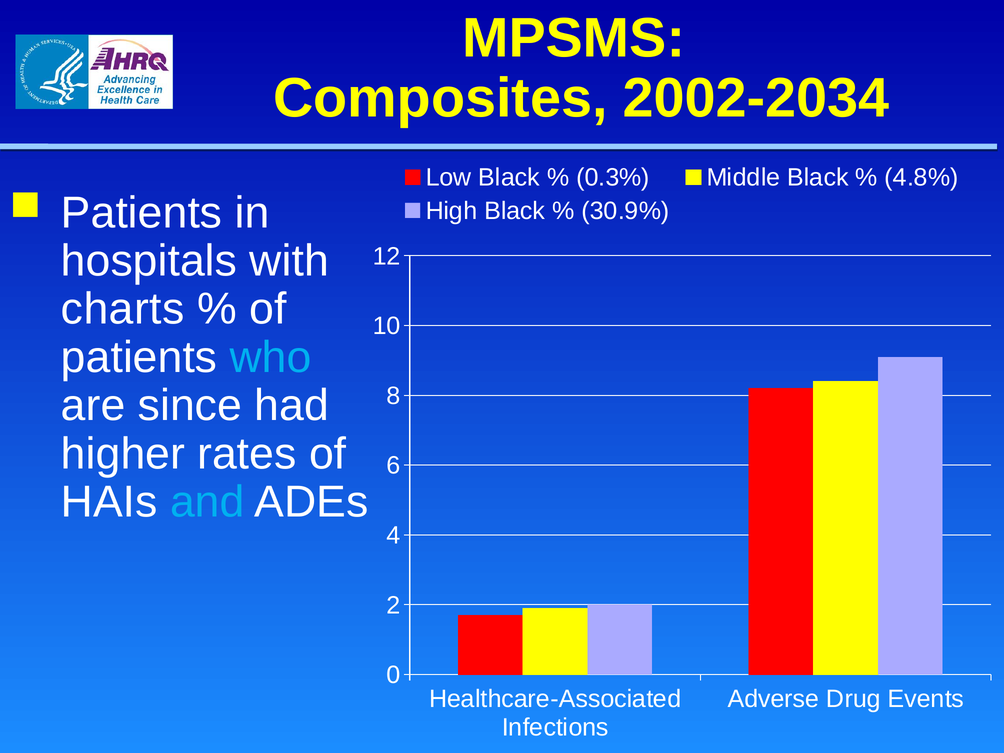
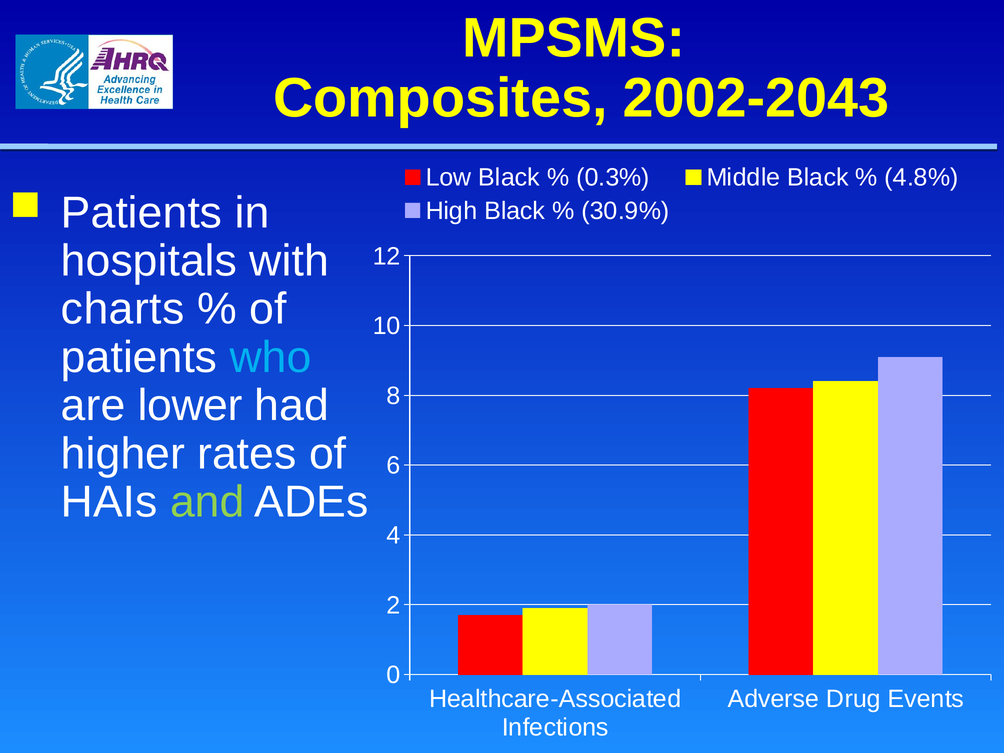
2002-2034: 2002-2034 -> 2002-2043
since: since -> lower
and colour: light blue -> light green
